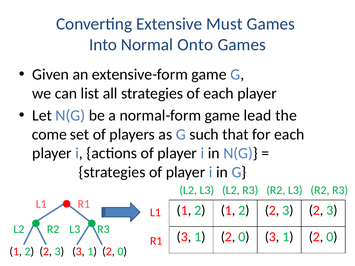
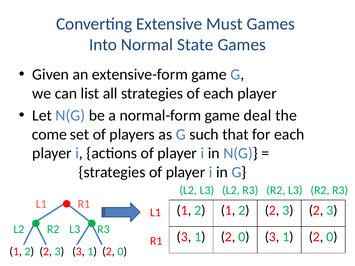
Onto: Onto -> State
lead: lead -> deal
